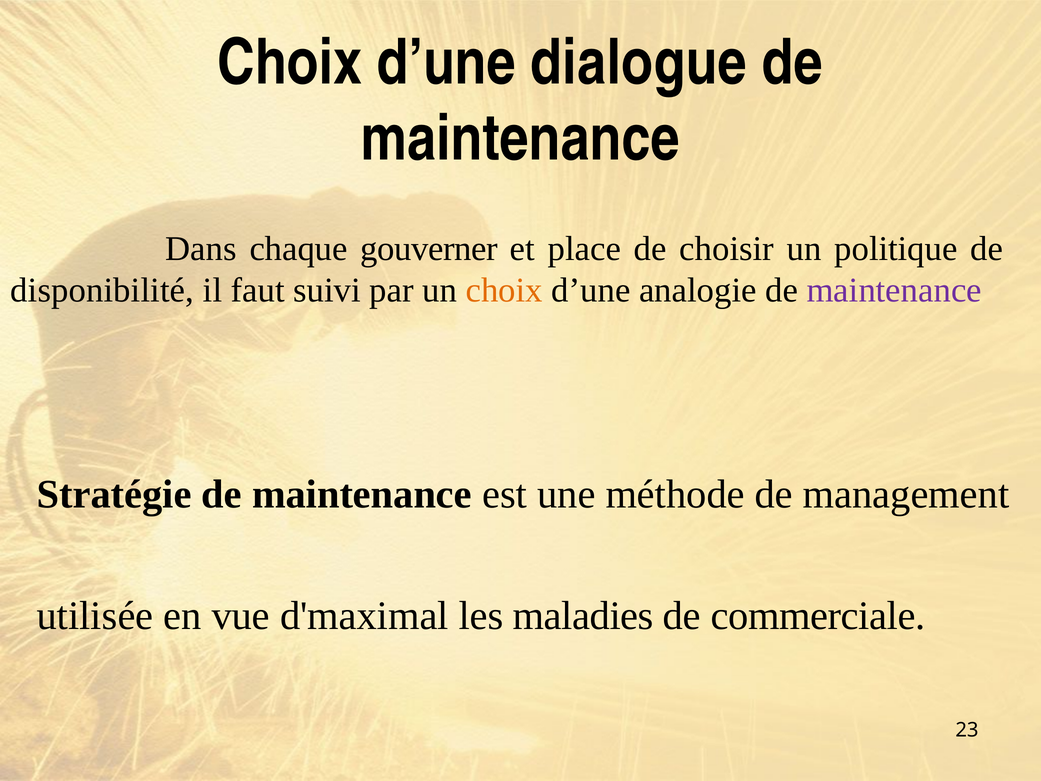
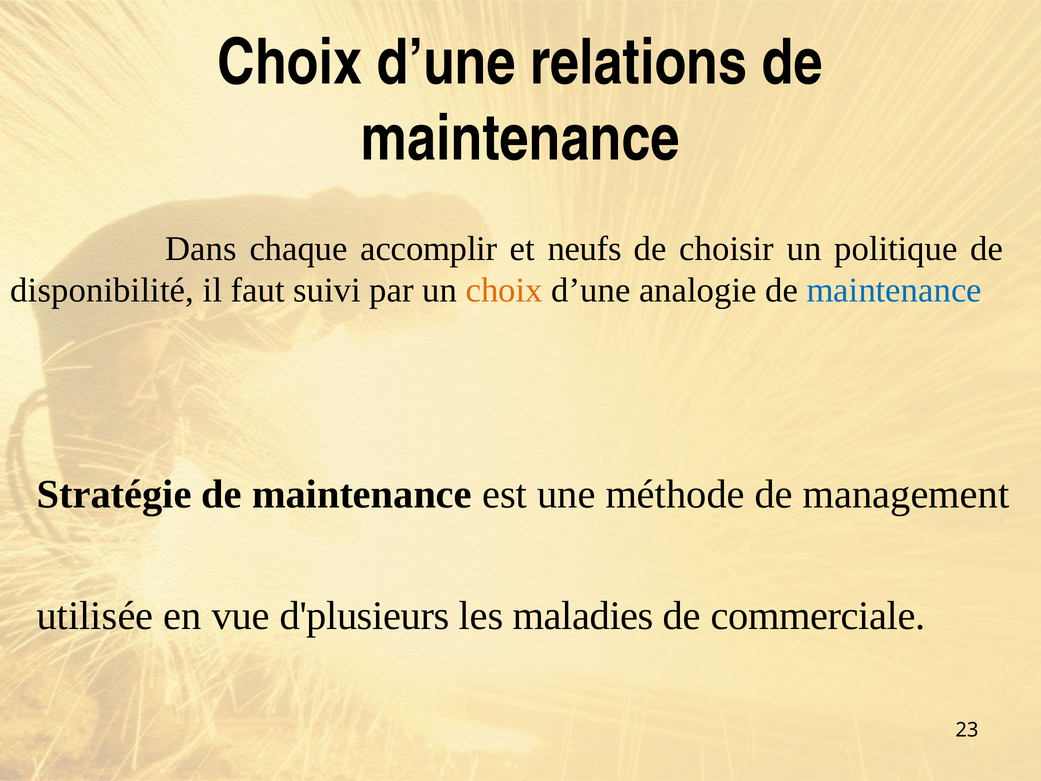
dialogue: dialogue -> relations
gouverner: gouverner -> accomplir
place: place -> neufs
maintenance at (894, 290) colour: purple -> blue
d'maximal: d'maximal -> d'plusieurs
